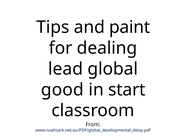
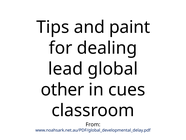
good: good -> other
start: start -> cues
